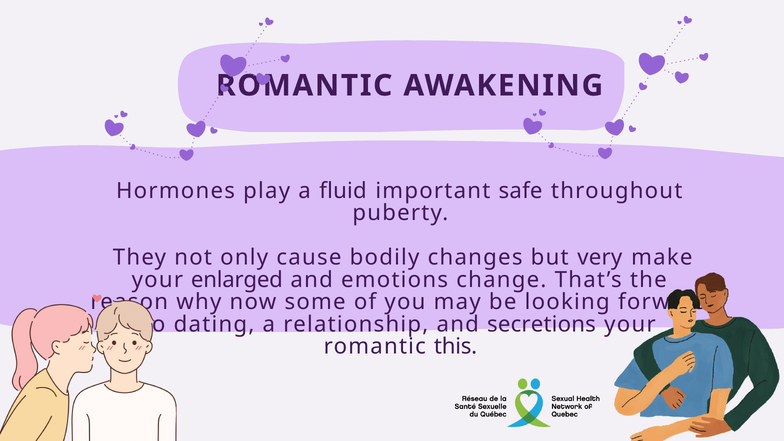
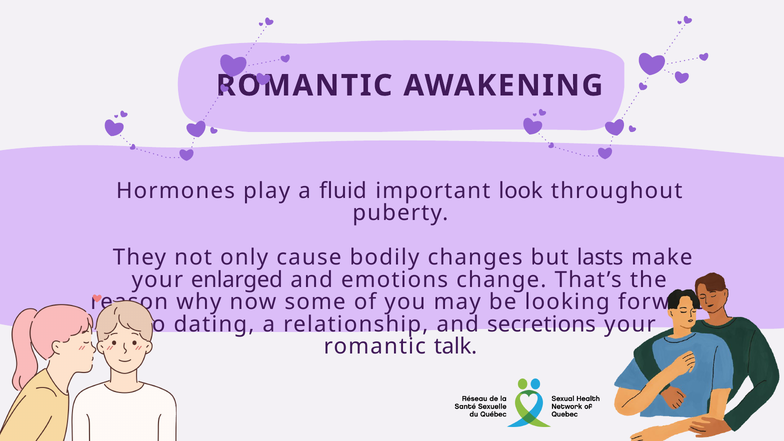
safe: safe -> look
very: very -> lasts
this: this -> talk
